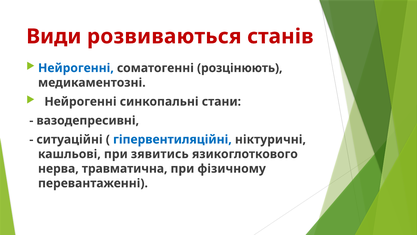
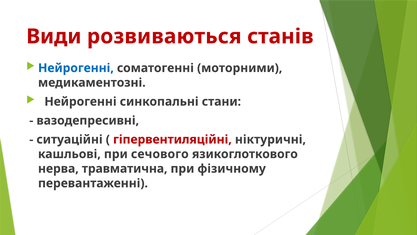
розцінюють: розцінюють -> моторними
гіпервентиляційні colour: blue -> red
зявитись: зявитись -> сечового
